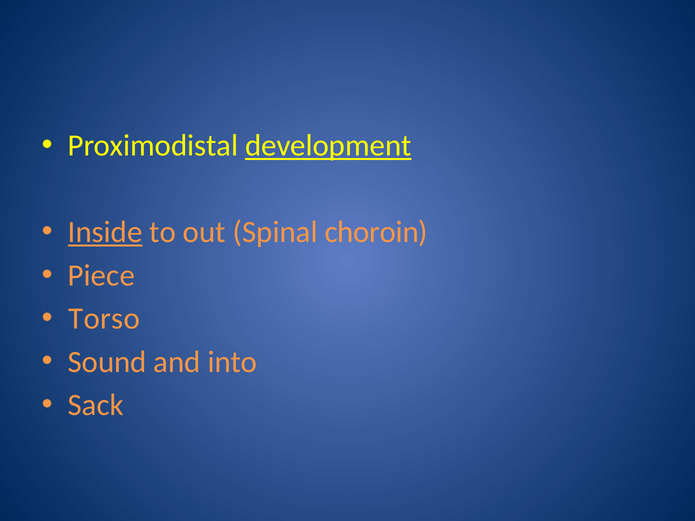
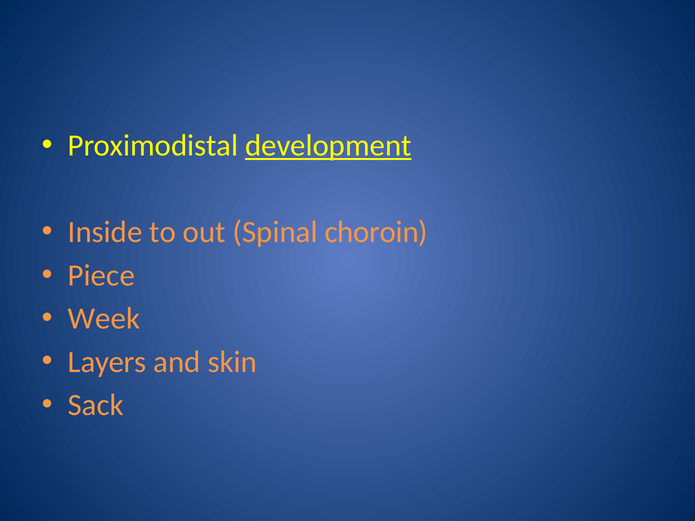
Inside underline: present -> none
Torso: Torso -> Week
Sound: Sound -> Layers
into: into -> skin
